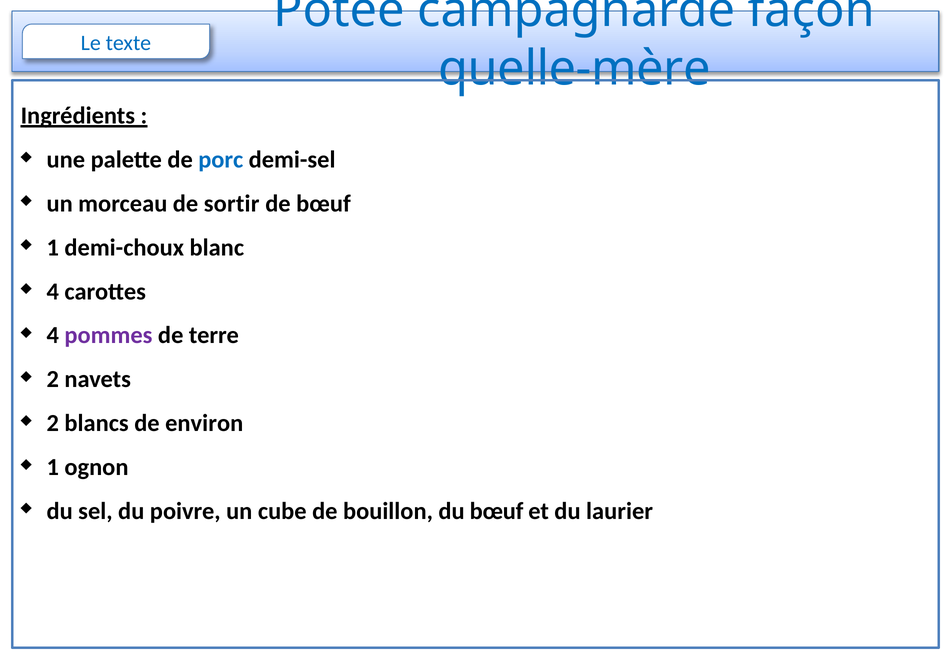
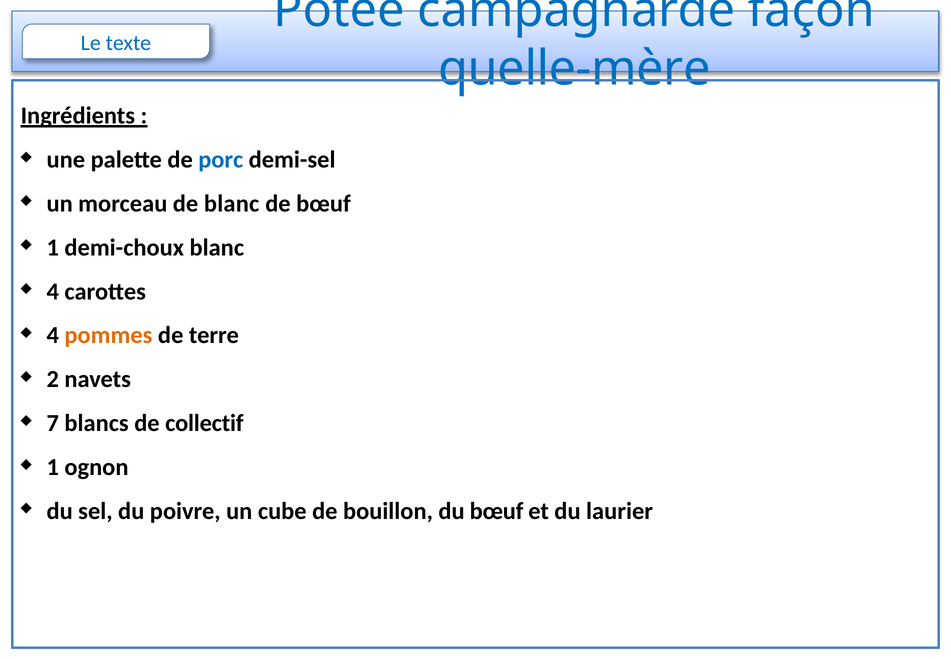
de sortir: sortir -> blanc
pommes colour: purple -> orange
2 at (53, 423): 2 -> 7
environ: environ -> collectif
